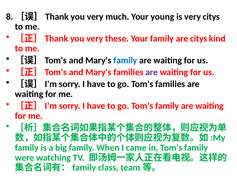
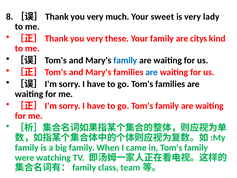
young: young -> sweet
very citys: citys -> lady
are at (152, 72) colour: purple -> blue
